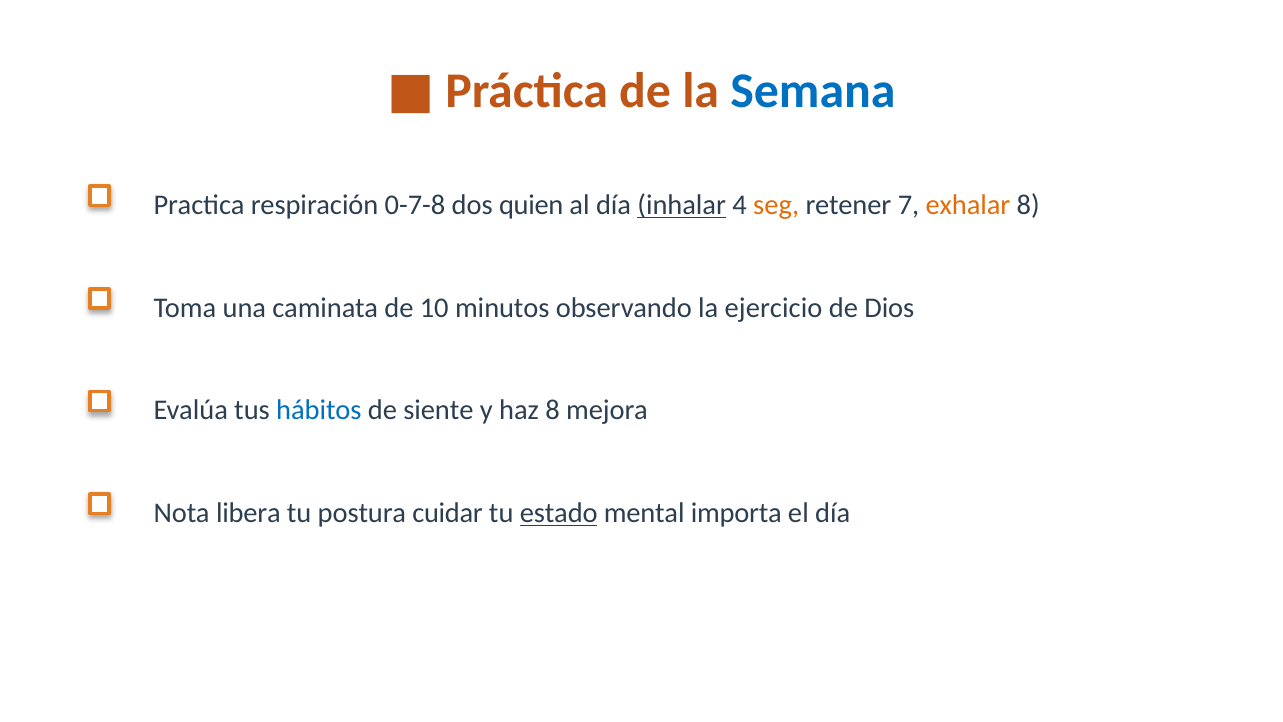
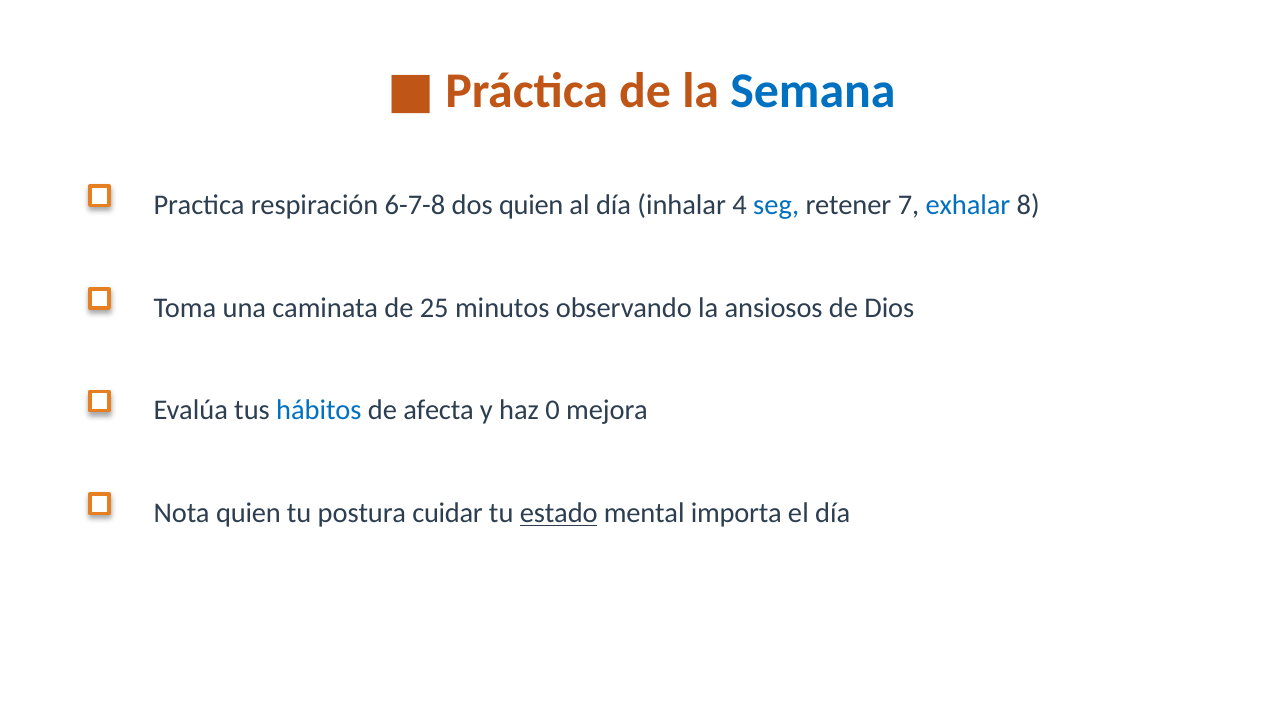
0-7-8: 0-7-8 -> 6-7-8
inhalar underline: present -> none
seg colour: orange -> blue
exhalar colour: orange -> blue
10: 10 -> 25
ejercicio: ejercicio -> ansiosos
siente: siente -> afecta
haz 8: 8 -> 0
Nota libera: libera -> quien
